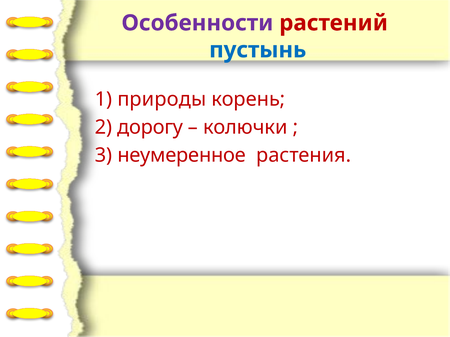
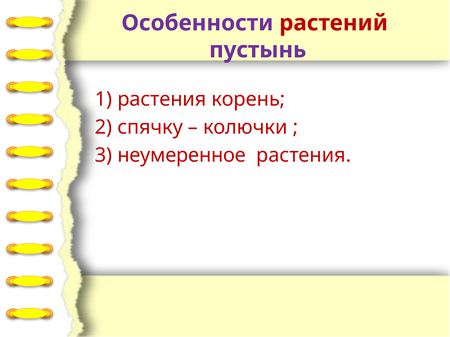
пустынь colour: blue -> purple
1 природы: природы -> растения
дорогу: дорогу -> спячку
